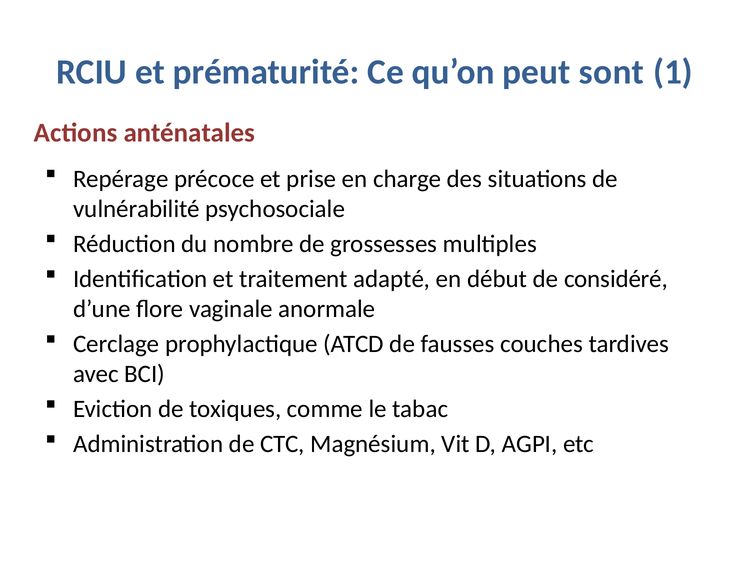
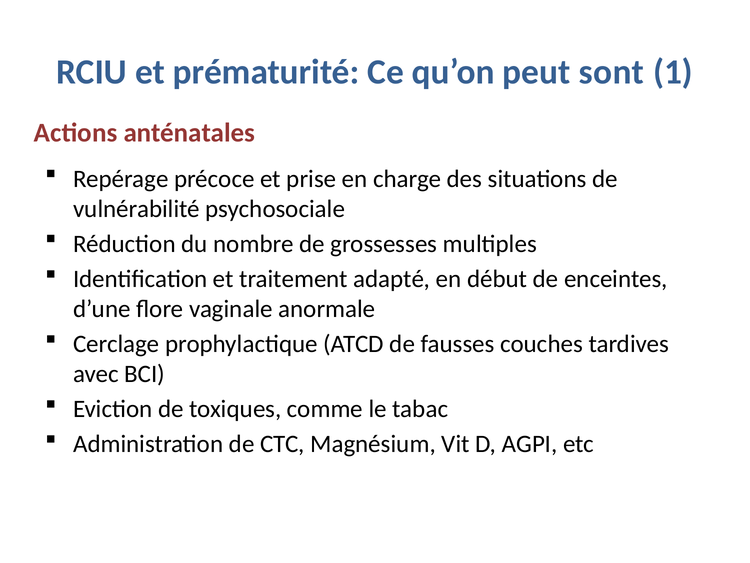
considéré: considéré -> enceintes
